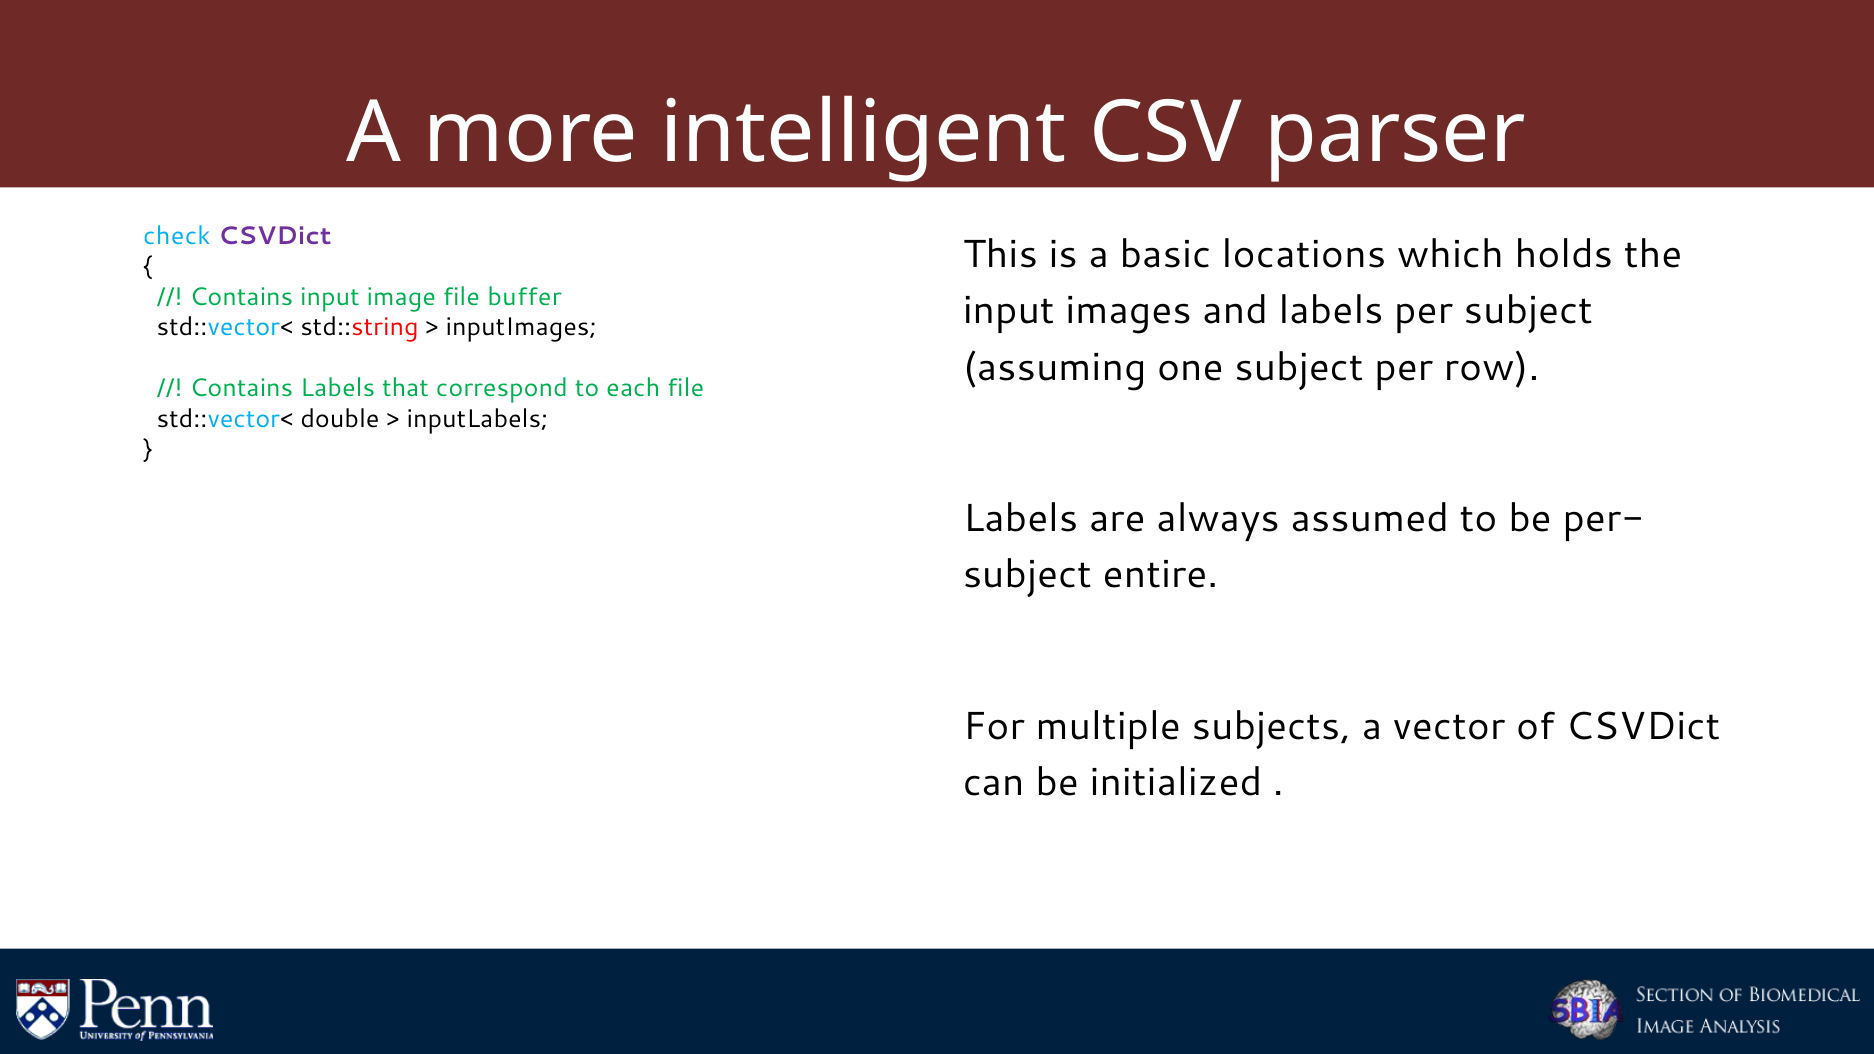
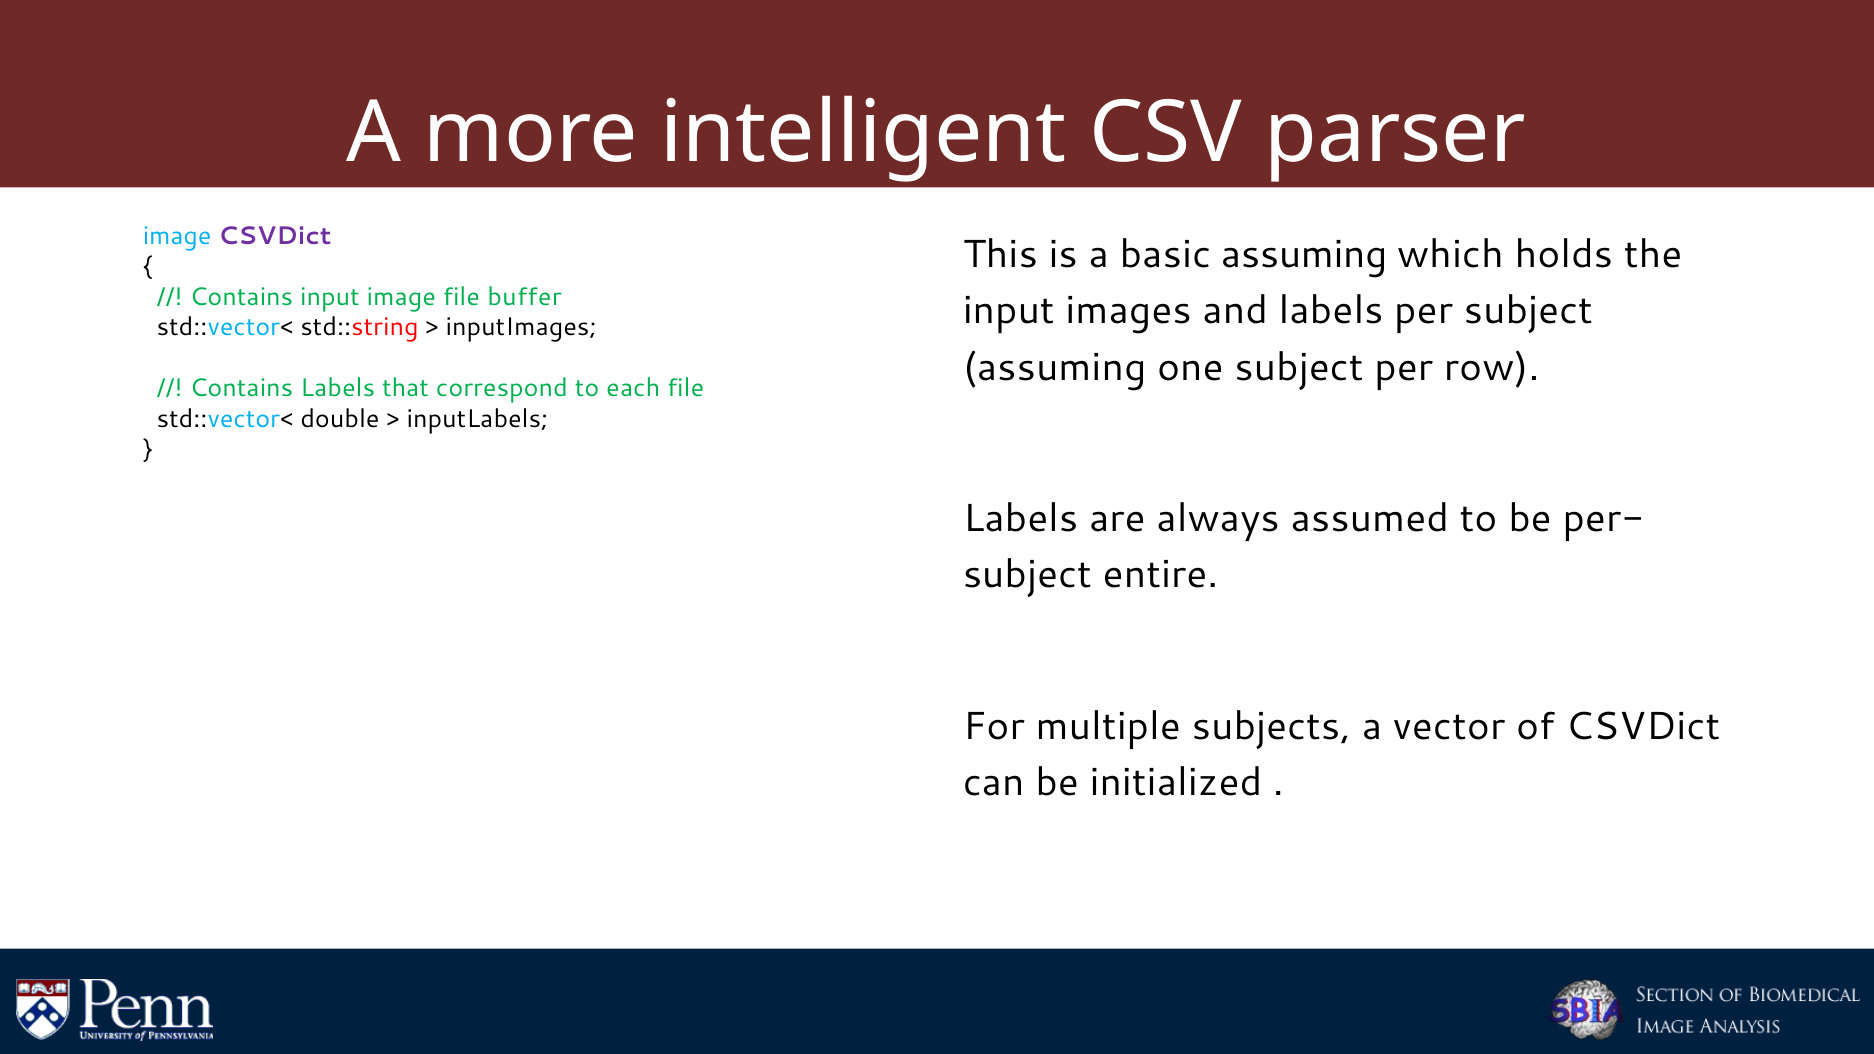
check at (177, 236): check -> image
basic locations: locations -> assuming
